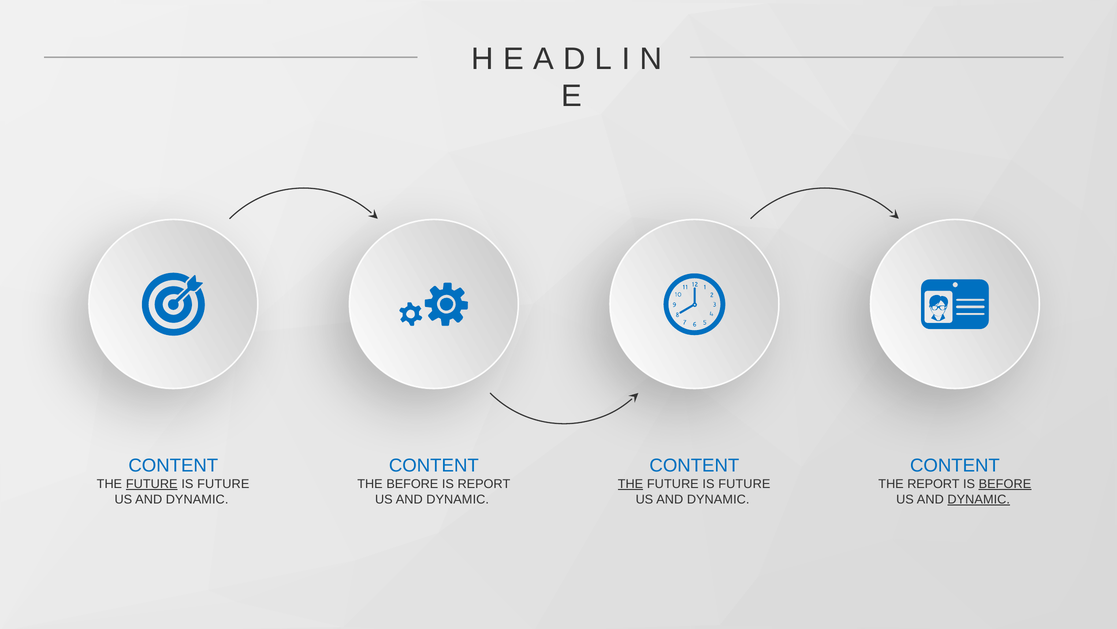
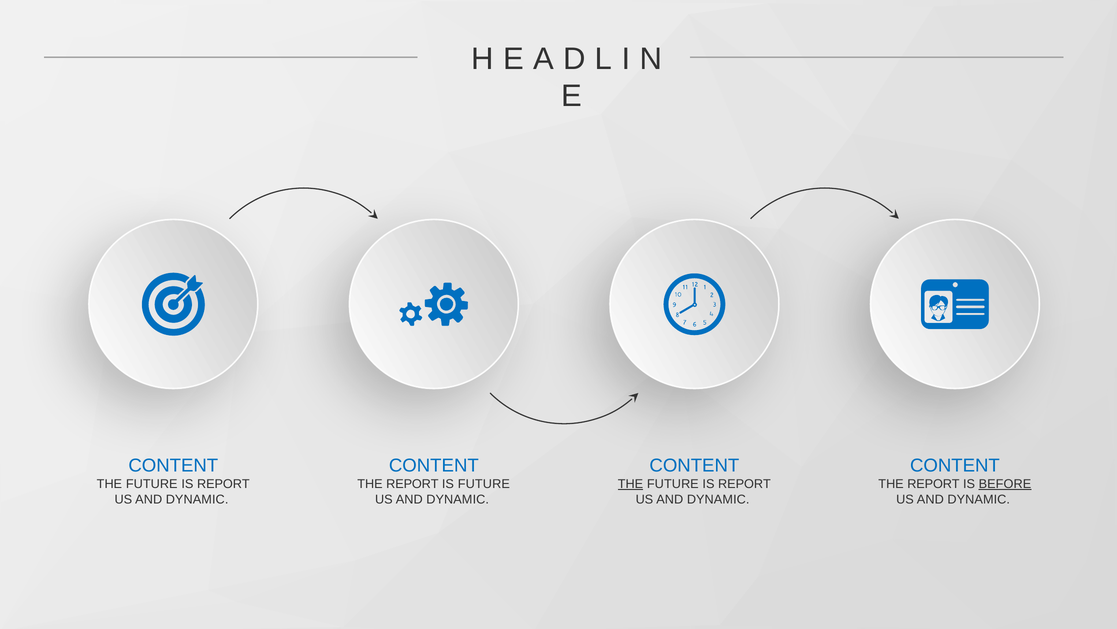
FUTURE at (152, 484) underline: present -> none
FUTURE at (223, 484): FUTURE -> REPORT
BEFORE at (412, 484): BEFORE -> REPORT
IS REPORT: REPORT -> FUTURE
FUTURE at (744, 484): FUTURE -> REPORT
DYNAMIC at (979, 499) underline: present -> none
